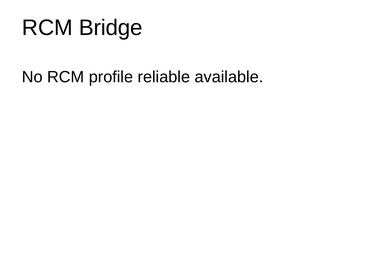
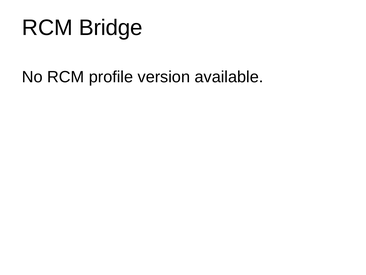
reliable: reliable -> version
